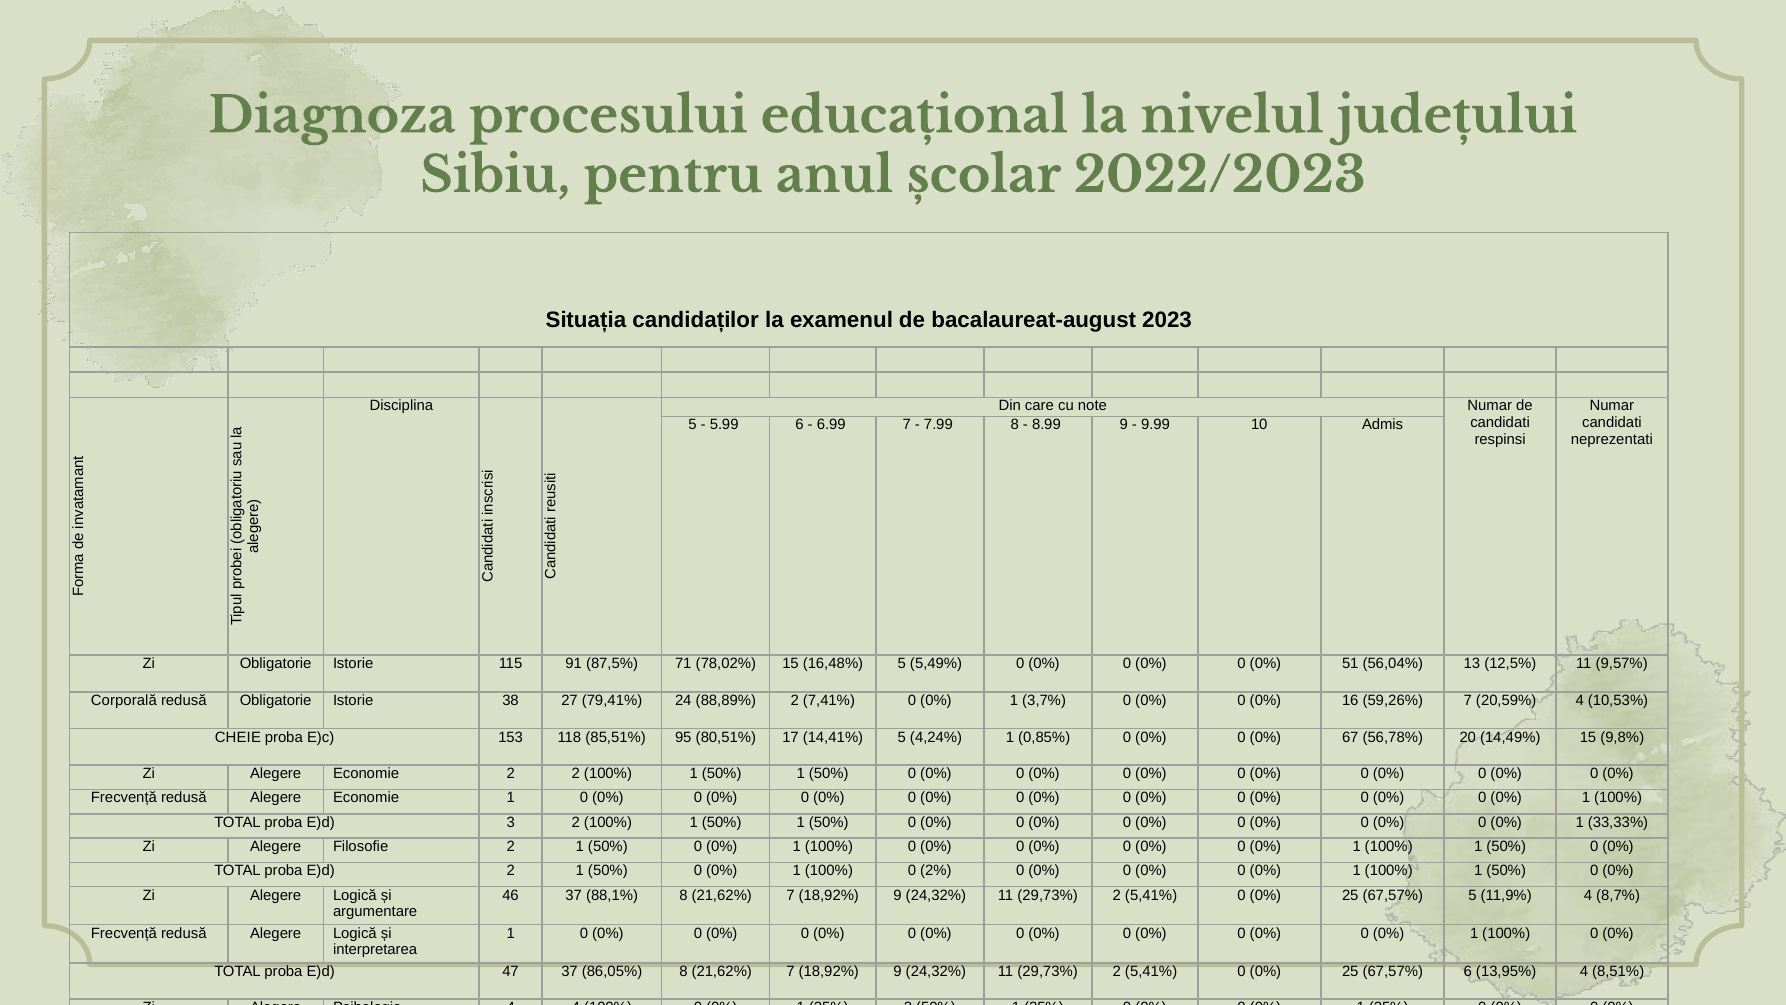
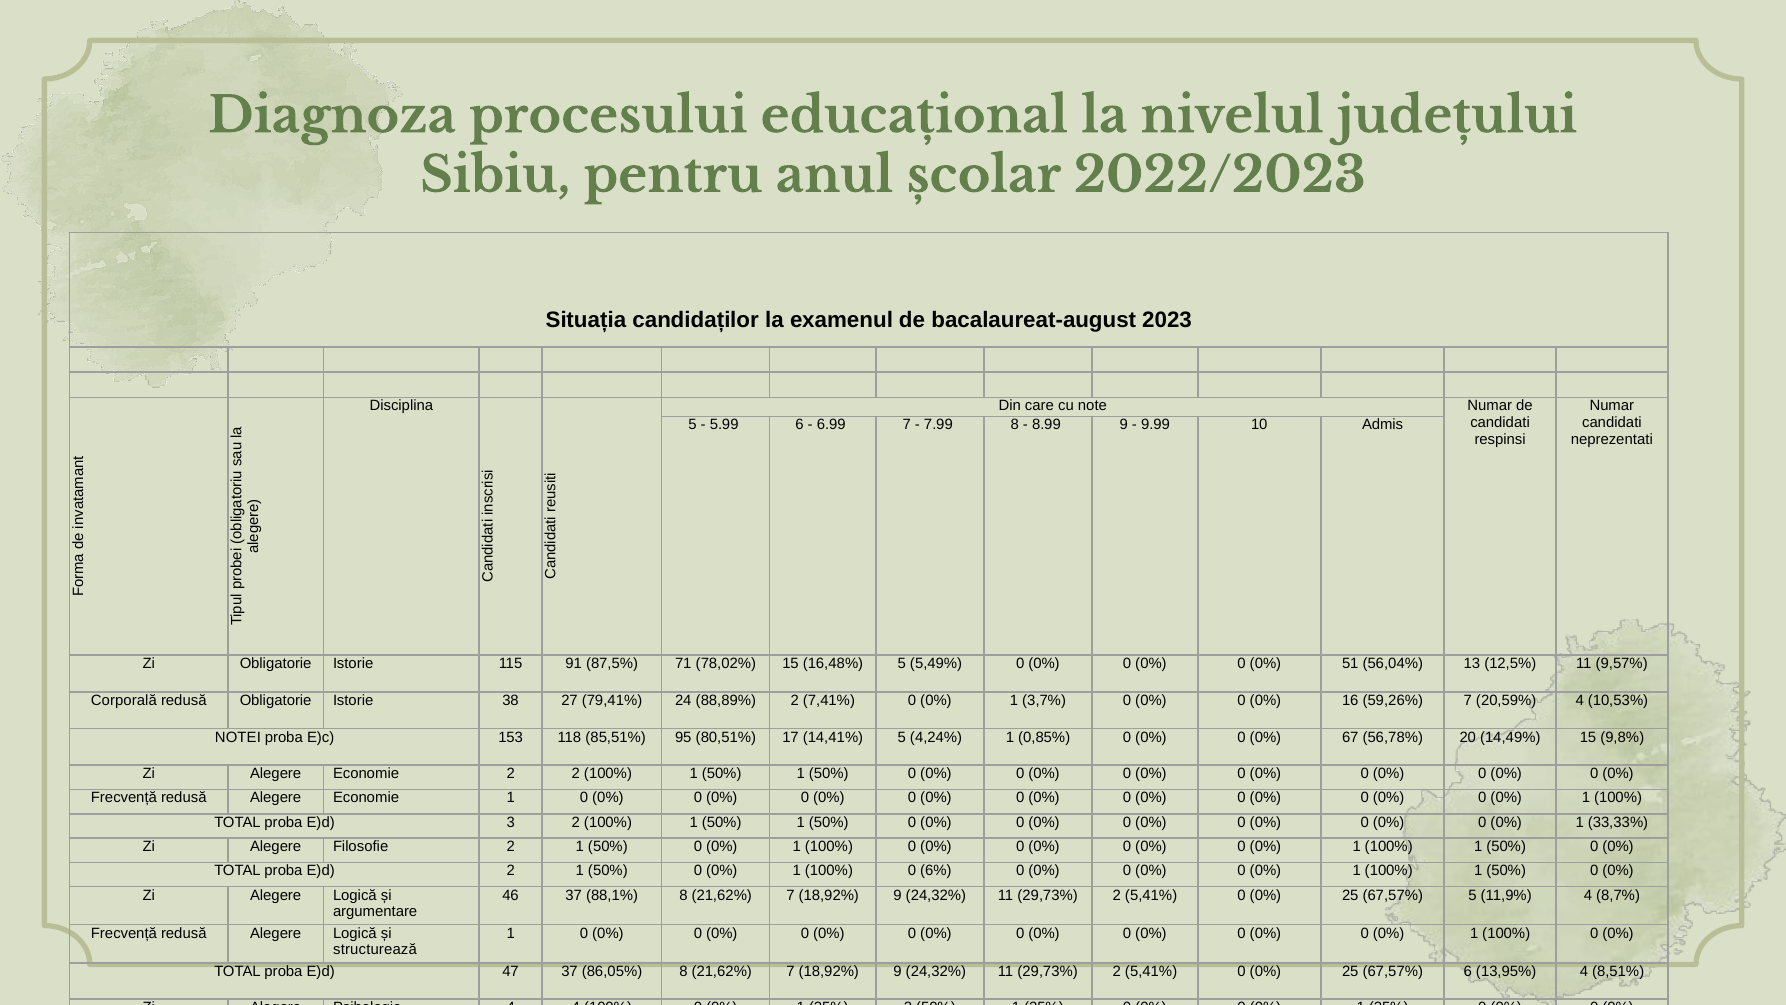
CHEIE: CHEIE -> NOTEI
2%: 2% -> 6%
interpretarea: interpretarea -> structurează
